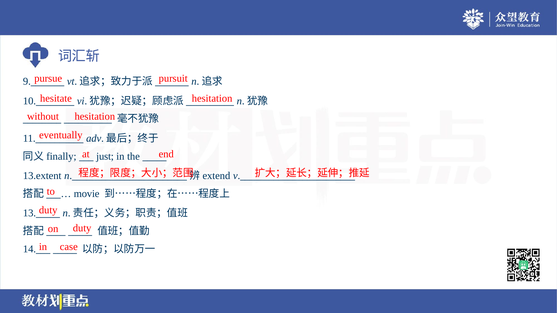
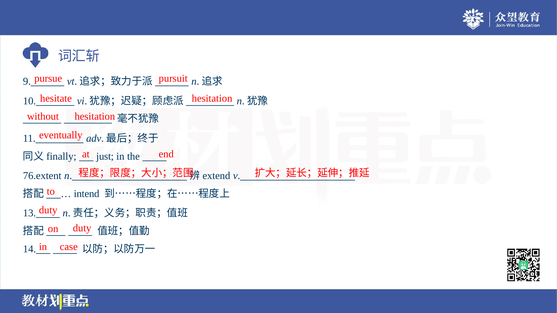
13.extent: 13.extent -> 76.extent
movie: movie -> intend
